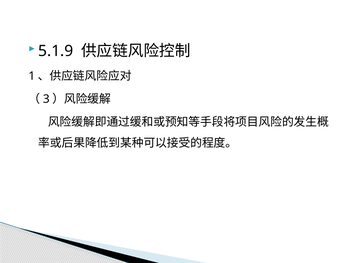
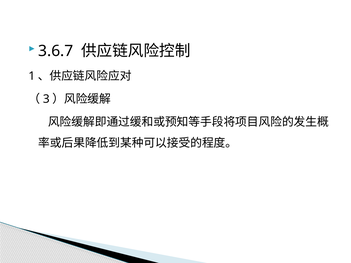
5.1.9: 5.1.9 -> 3.6.7
